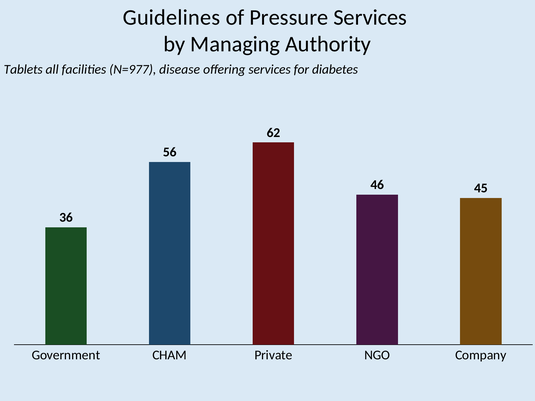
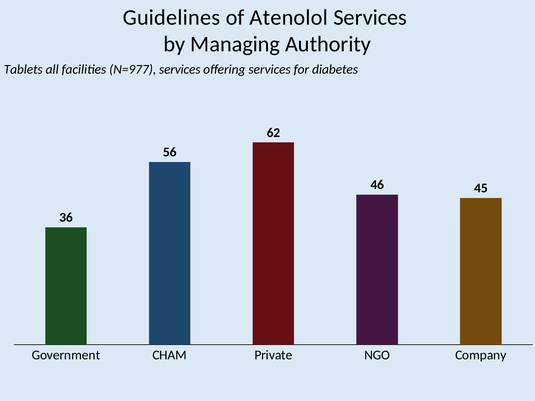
Pressure: Pressure -> Atenolol
N=977 disease: disease -> services
